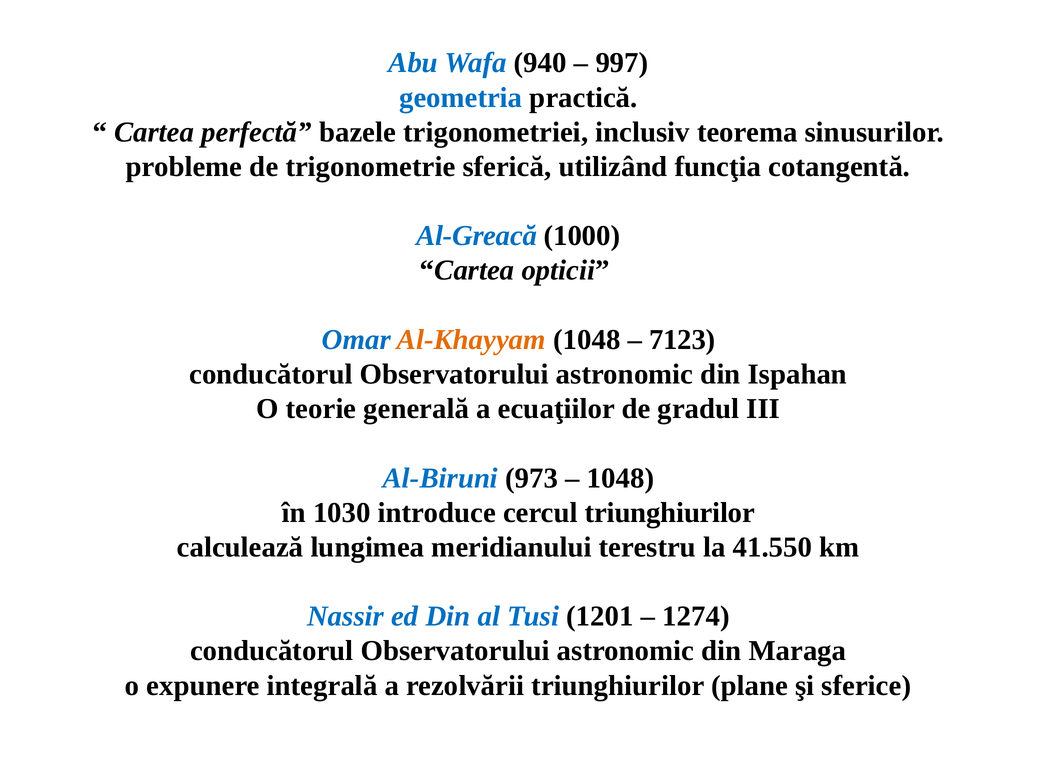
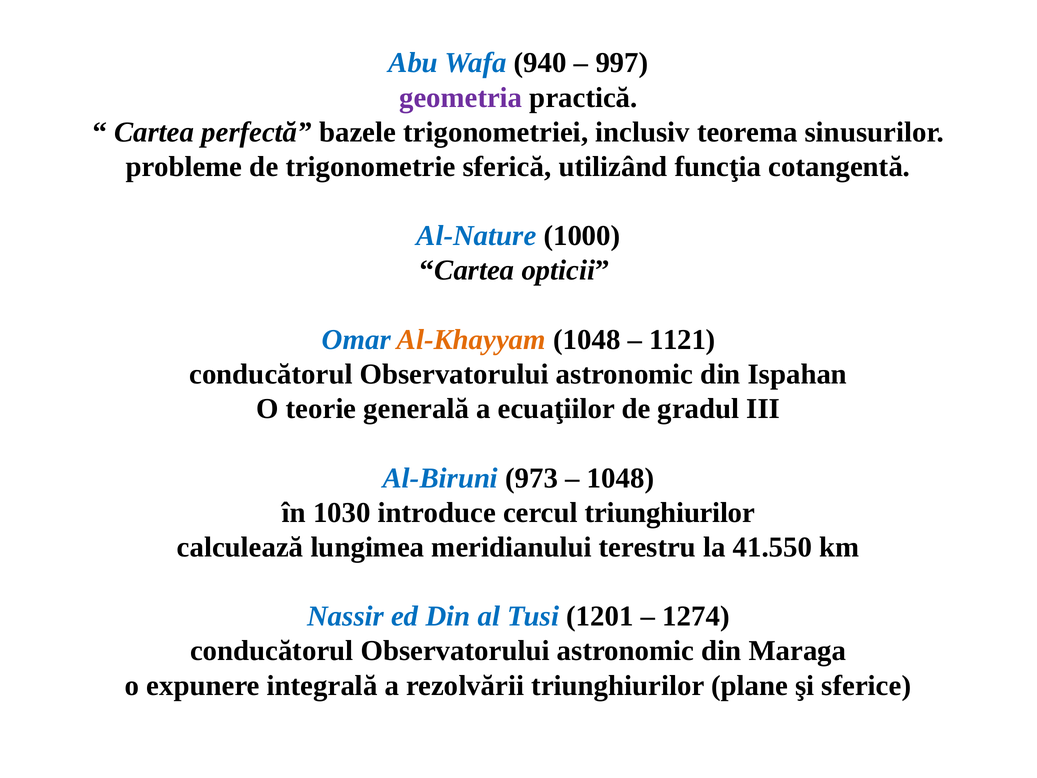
geometria colour: blue -> purple
Al-Greacă: Al-Greacă -> Al-Nature
7123: 7123 -> 1121
